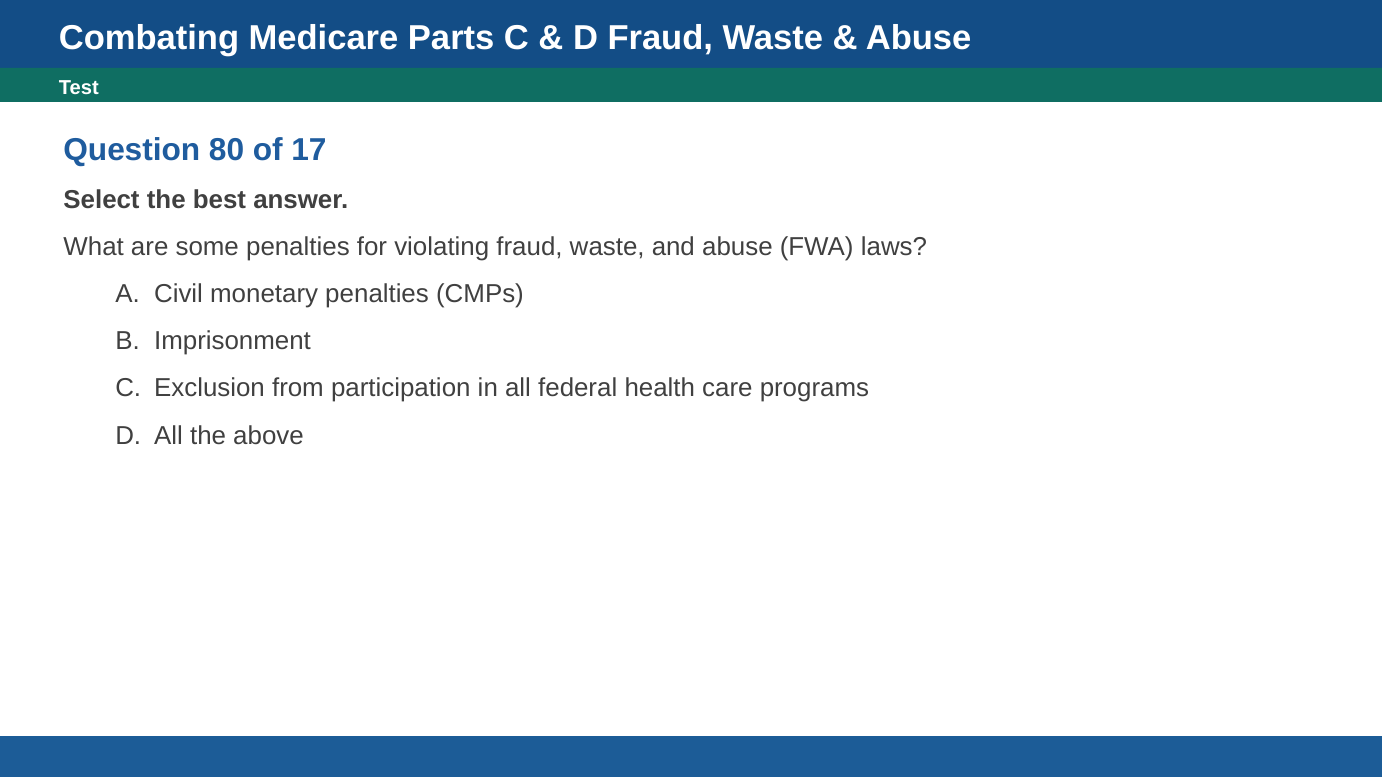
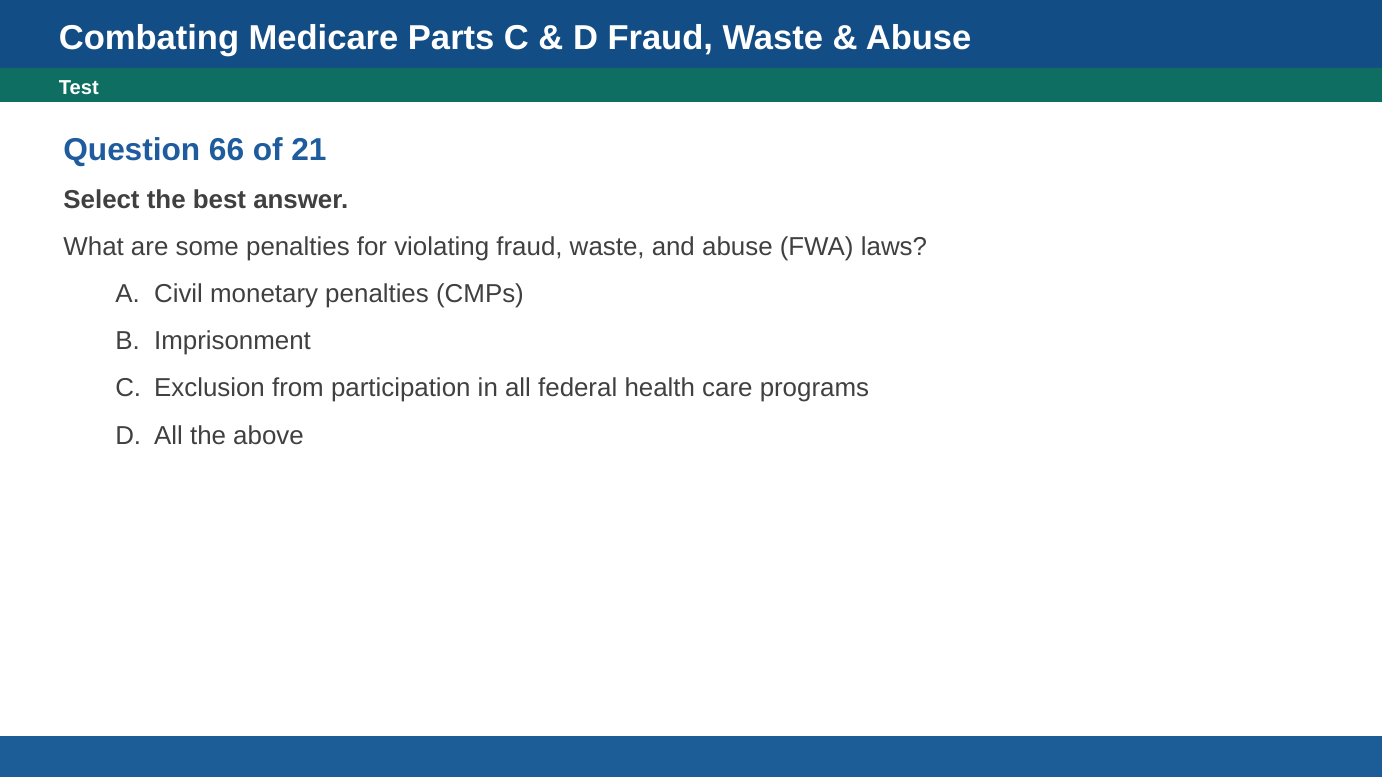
80: 80 -> 66
17: 17 -> 21
